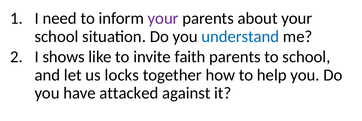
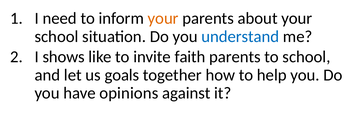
your at (163, 18) colour: purple -> orange
locks: locks -> goals
attacked: attacked -> opinions
